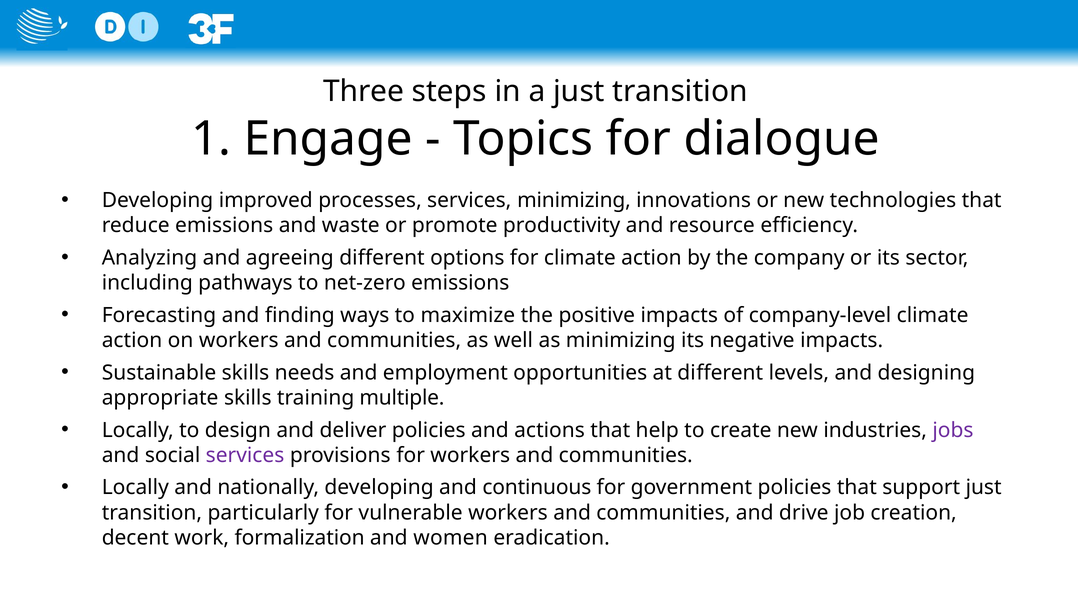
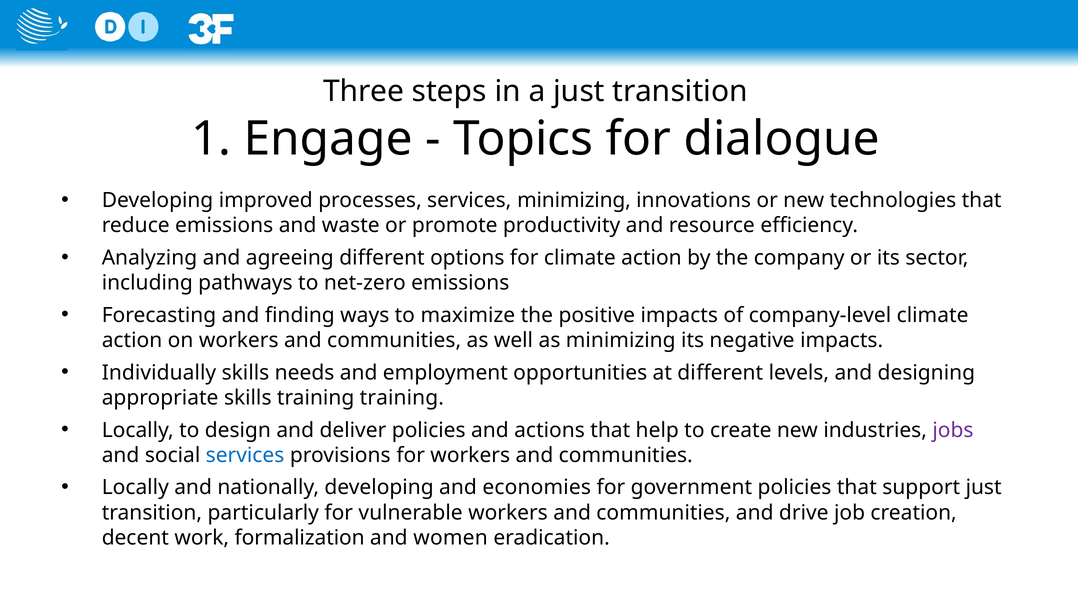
Sustainable: Sustainable -> Individually
training multiple: multiple -> training
services at (245, 456) colour: purple -> blue
continuous: continuous -> economies
